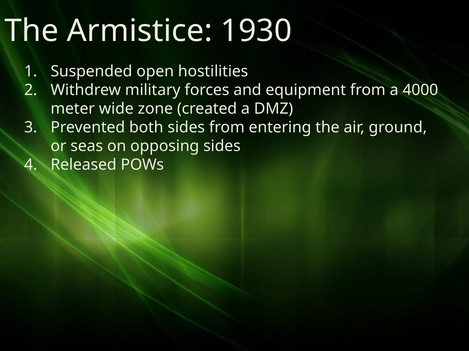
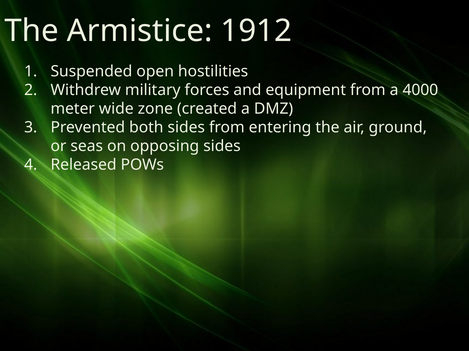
1930: 1930 -> 1912
